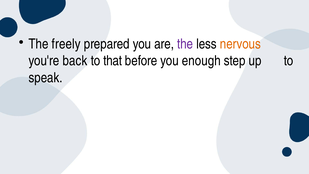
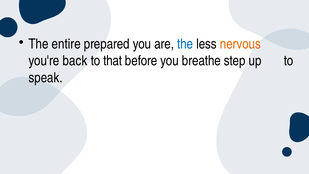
freely: freely -> entire
the at (185, 44) colour: purple -> blue
enough: enough -> breathe
